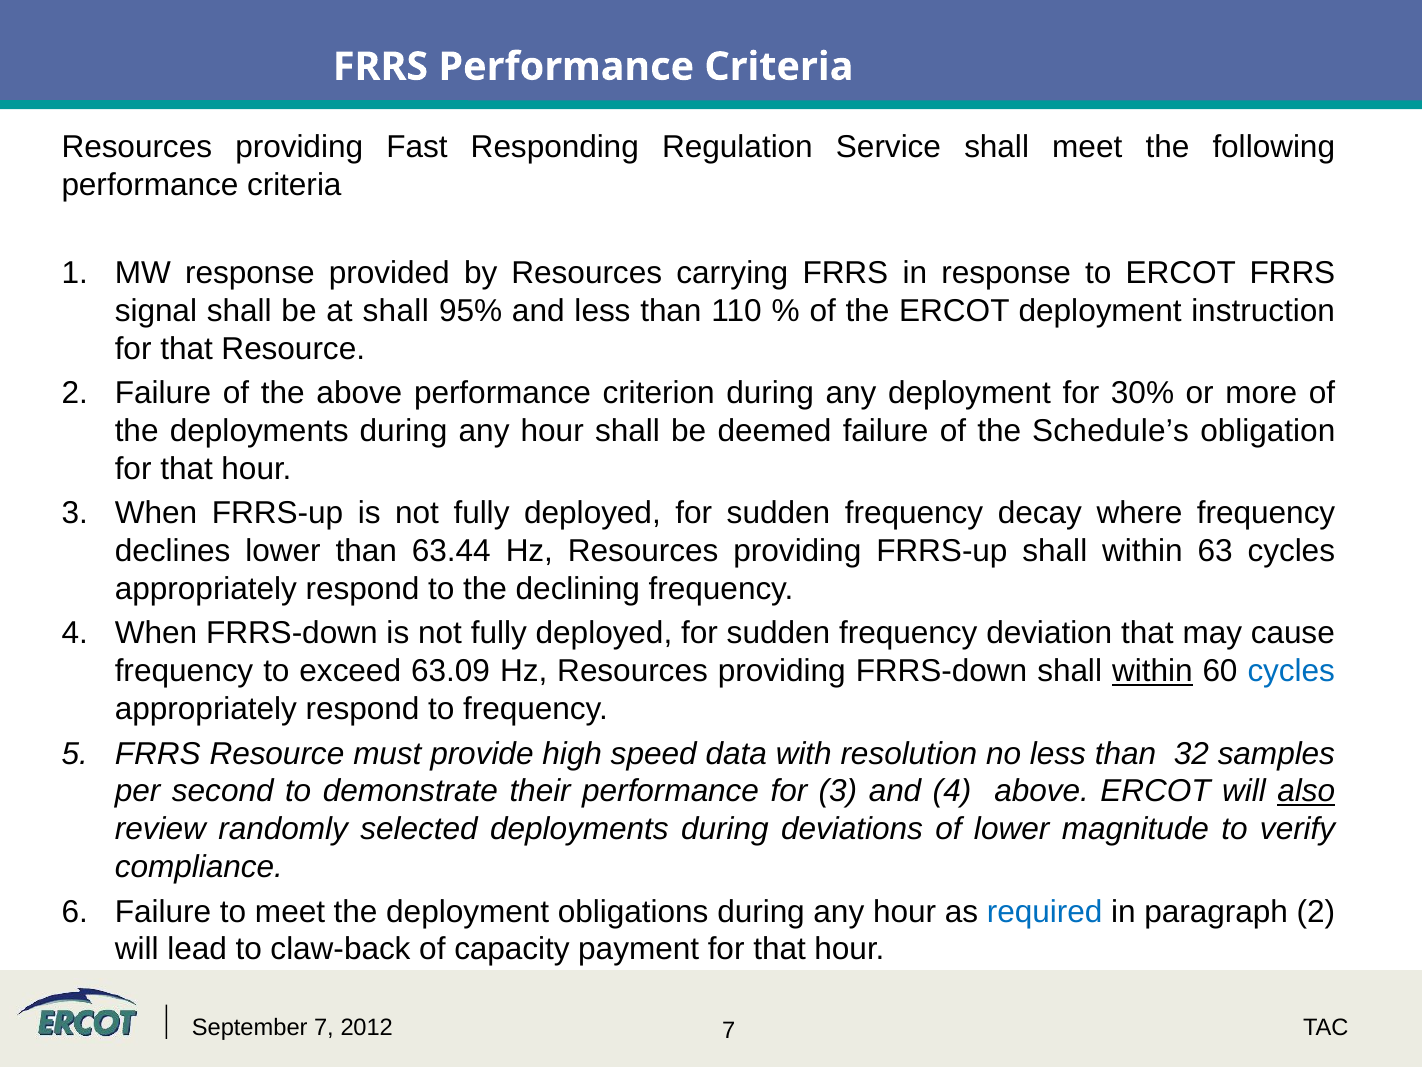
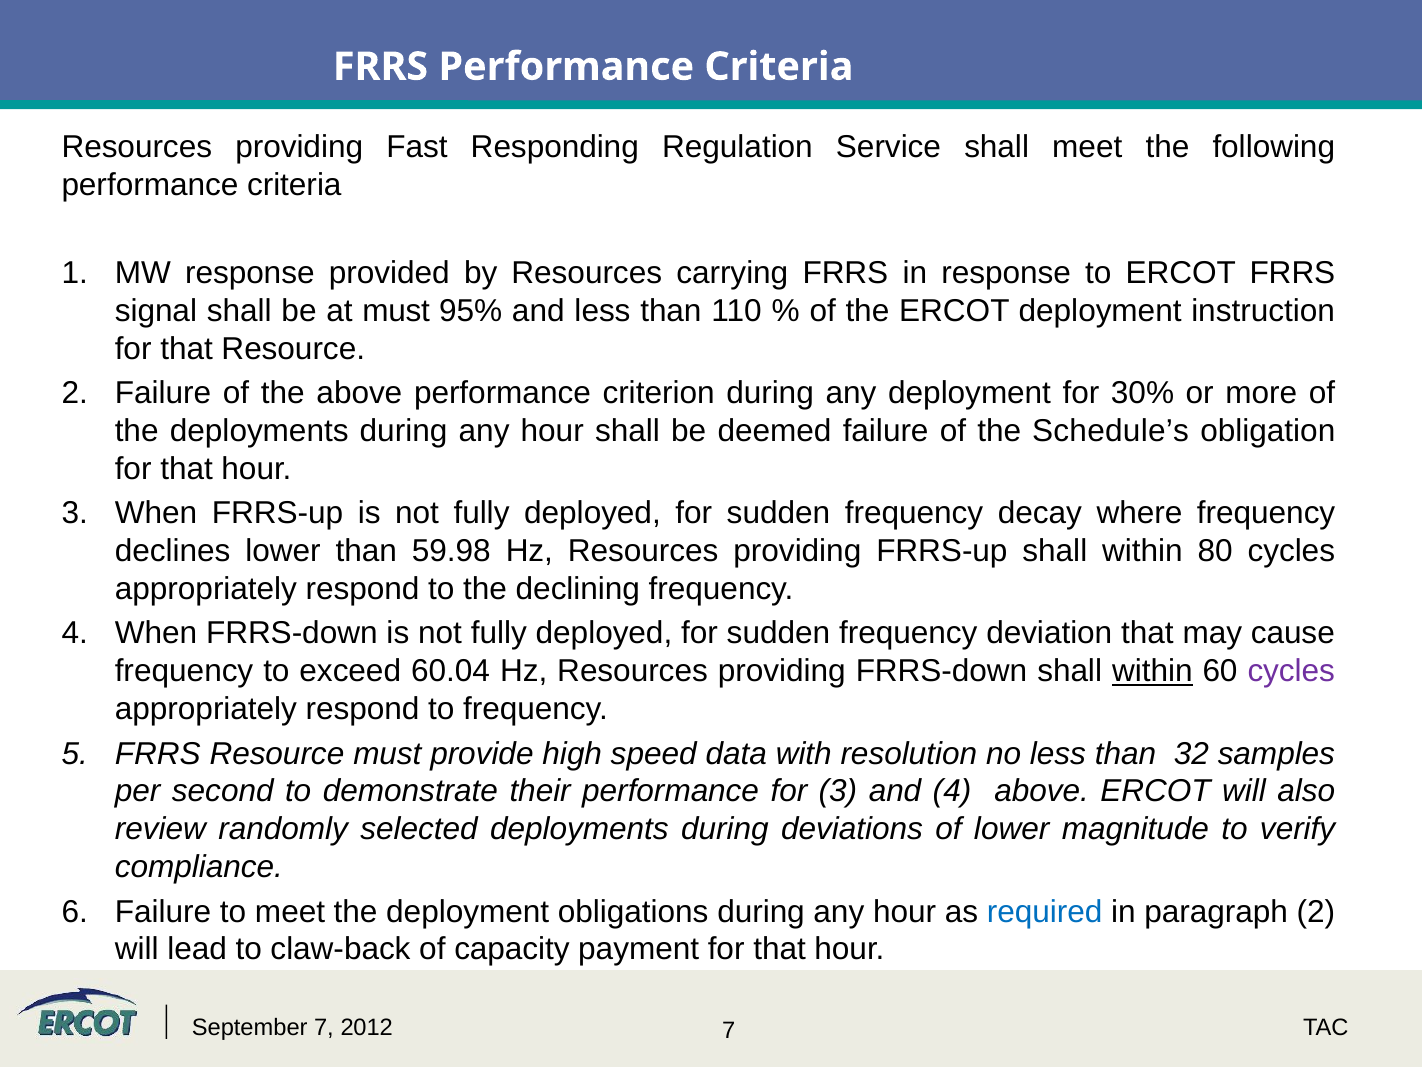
at shall: shall -> must
63.44: 63.44 -> 59.98
63: 63 -> 80
63.09: 63.09 -> 60.04
cycles at (1291, 671) colour: blue -> purple
also underline: present -> none
